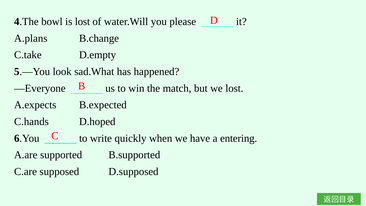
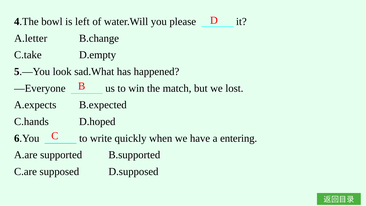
is lost: lost -> left
A.plans: A.plans -> A.letter
